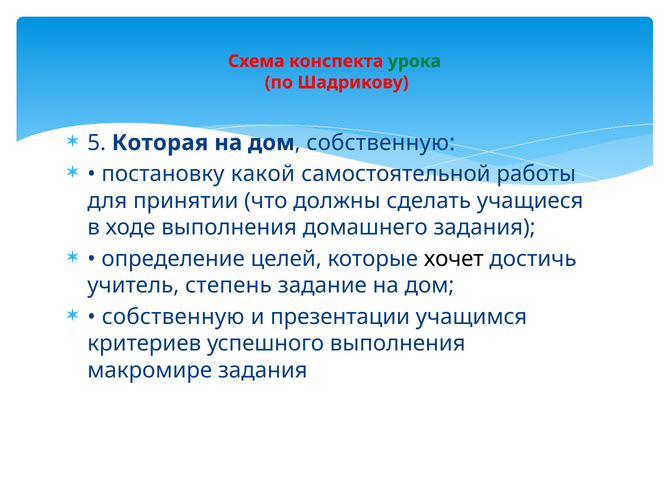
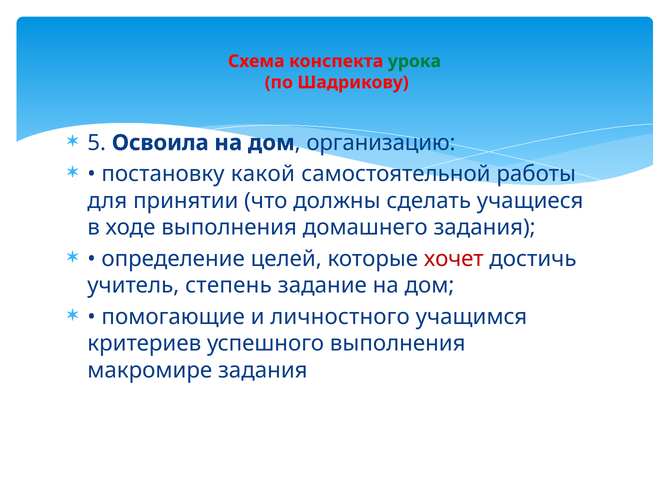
Которая: Которая -> Освоила
собственную at (381, 143): собственную -> организацию
хочет colour: black -> red
собственную at (173, 317): собственную -> помогающие
презентации: презентации -> личностного
